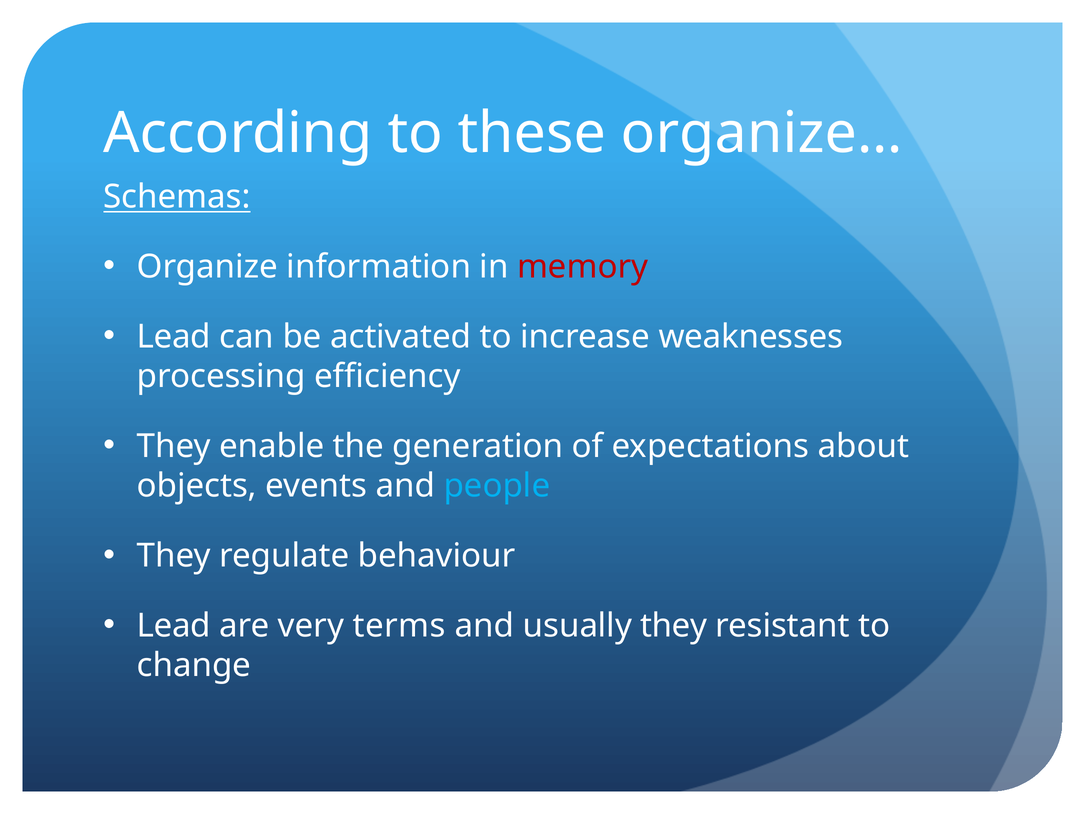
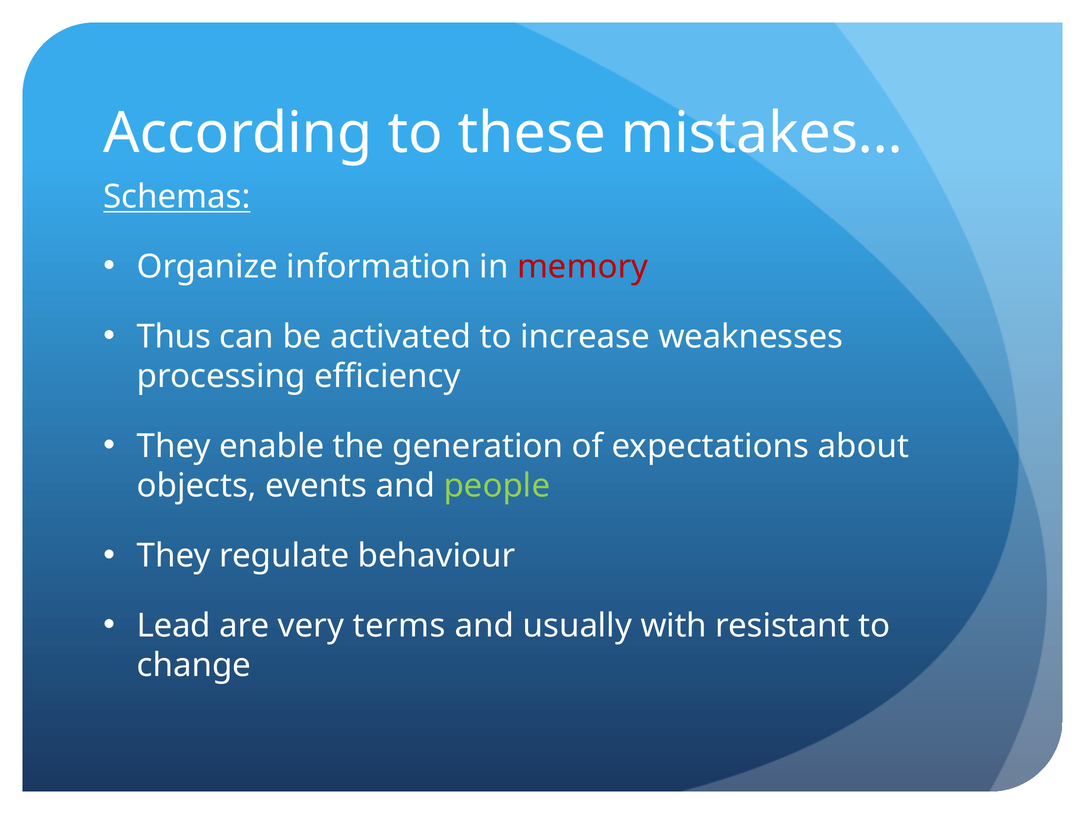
organize…: organize… -> mistakes…
Lead at (174, 336): Lead -> Thus
people colour: light blue -> light green
usually they: they -> with
